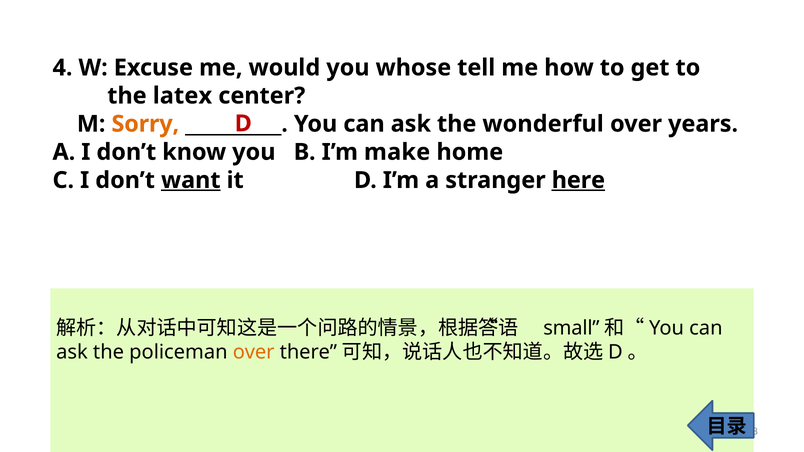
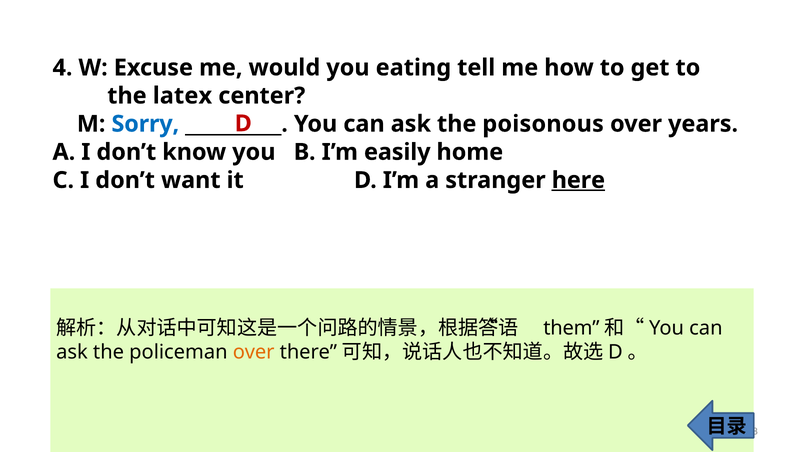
whose: whose -> eating
Sorry colour: orange -> blue
wonderful: wonderful -> poisonous
make: make -> easily
want underline: present -> none
small: small -> them
